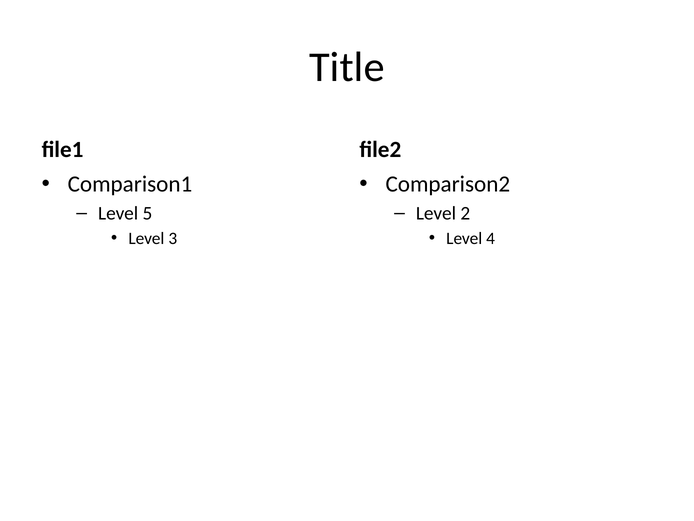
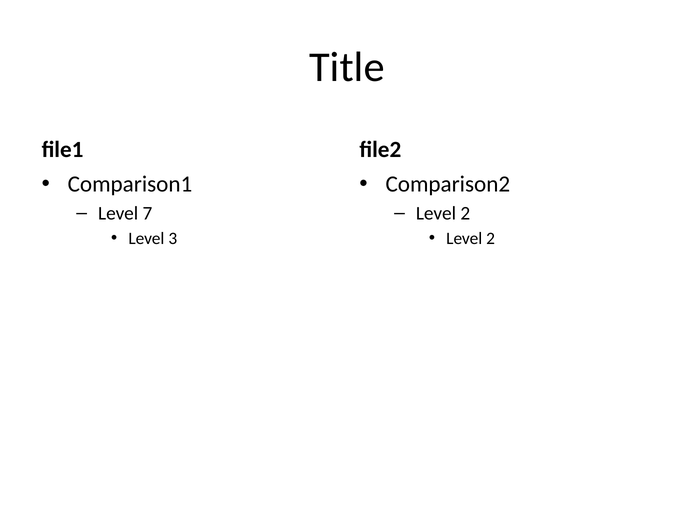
5: 5 -> 7
4 at (491, 238): 4 -> 2
